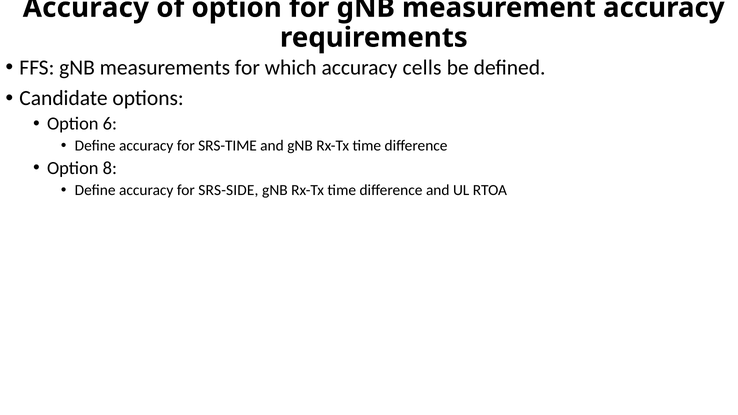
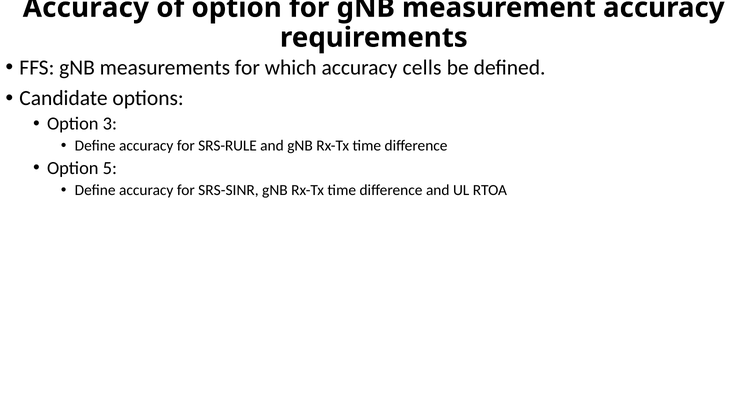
6: 6 -> 3
SRS-TIME: SRS-TIME -> SRS-RULE
8: 8 -> 5
SRS-SIDE: SRS-SIDE -> SRS-SINR
